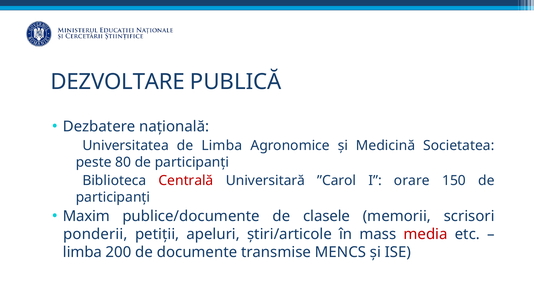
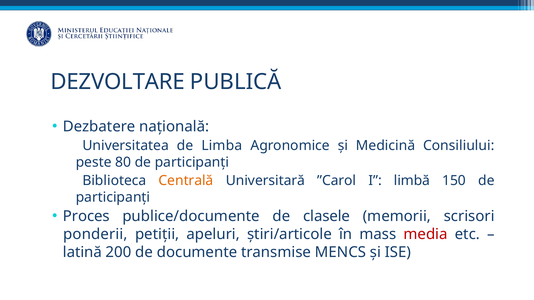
Societatea: Societatea -> Consiliului
Centrală colour: red -> orange
orare: orare -> limbă
Maxim: Maxim -> Proces
limba at (82, 253): limba -> latină
